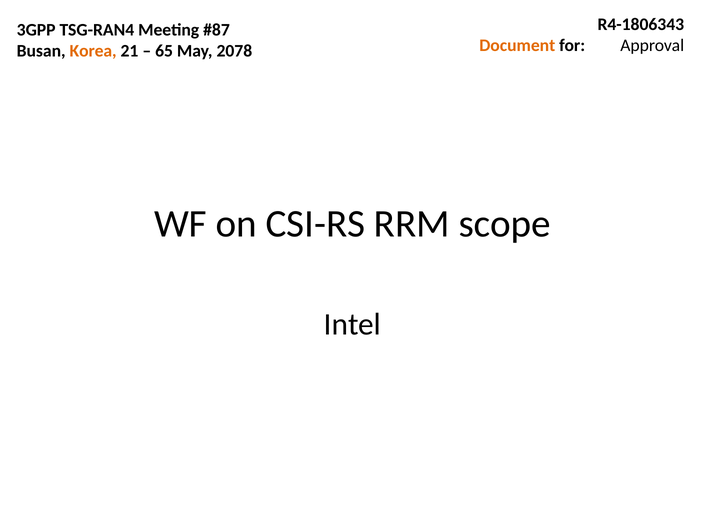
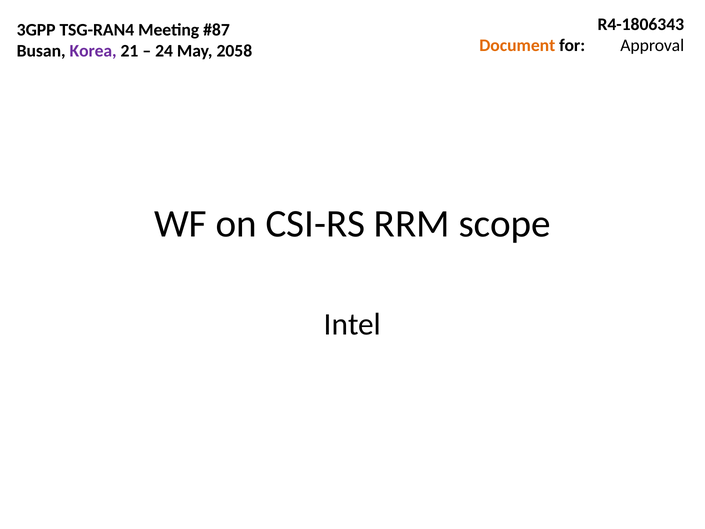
Korea colour: orange -> purple
65: 65 -> 24
2078: 2078 -> 2058
